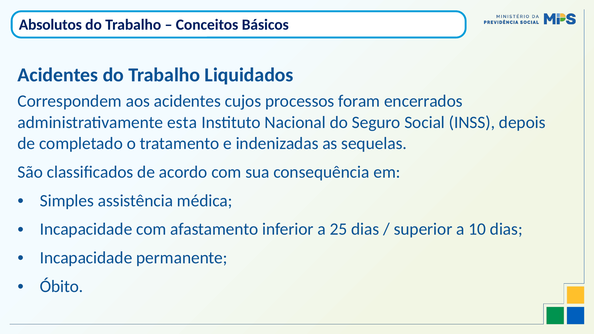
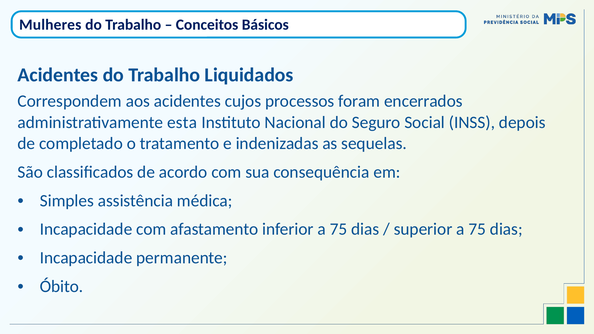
Absolutos: Absolutos -> Mulheres
inferior a 25: 25 -> 75
superior a 10: 10 -> 75
